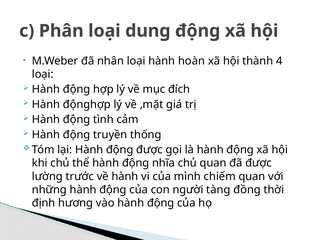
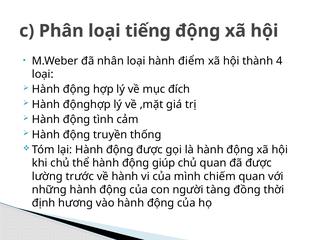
dung: dung -> tiếng
hoàn: hoàn -> điểm
nhĩa: nhĩa -> giúp
